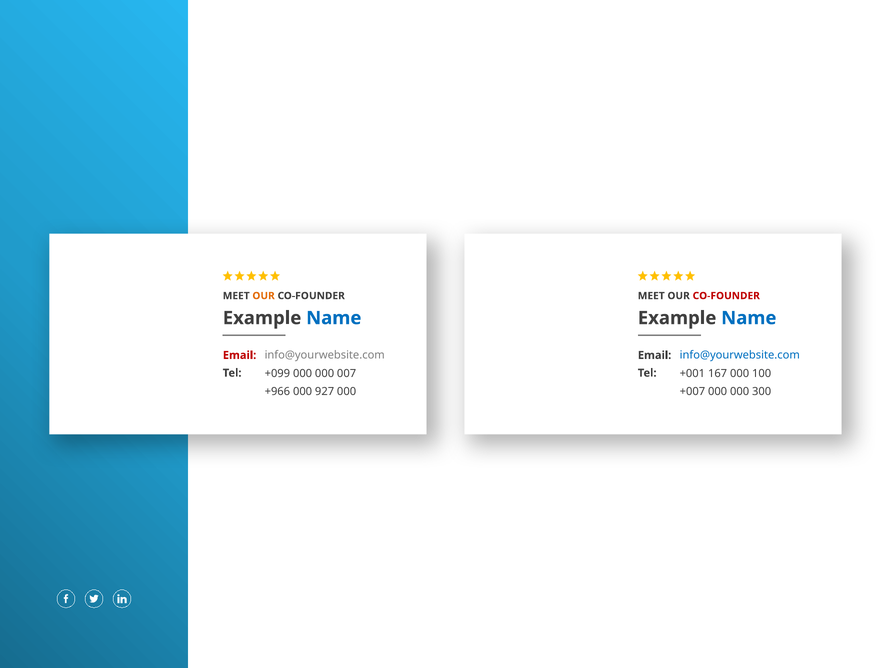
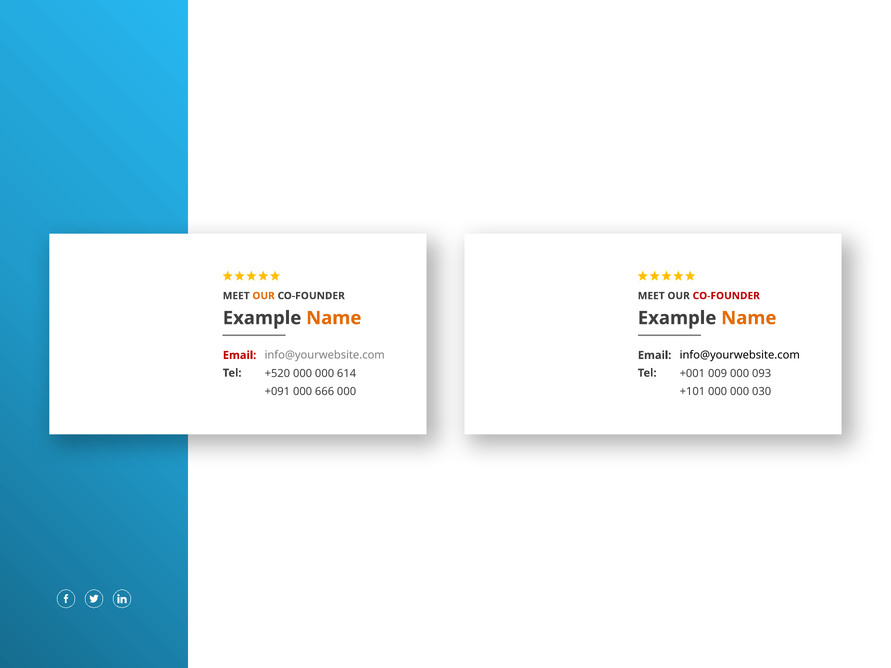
Name at (334, 318) colour: blue -> orange
Name at (749, 318) colour: blue -> orange
info@yourwebsite.com at (740, 355) colour: blue -> black
+099: +099 -> +520
007: 007 -> 614
167: 167 -> 009
100: 100 -> 093
+966: +966 -> +091
927: 927 -> 666
+007: +007 -> +101
300: 300 -> 030
